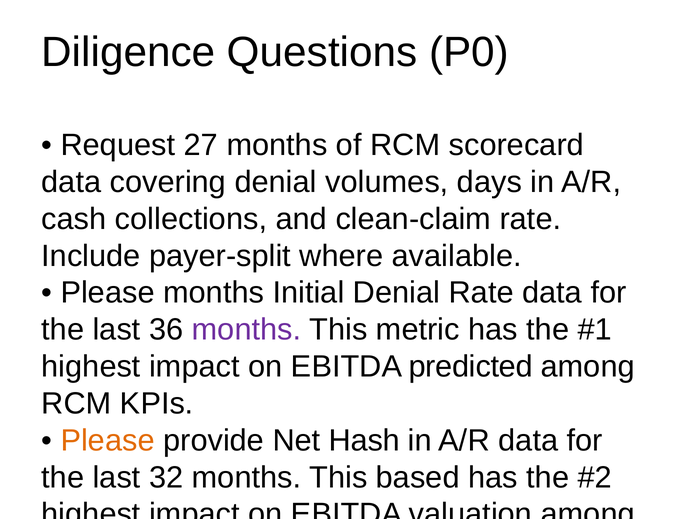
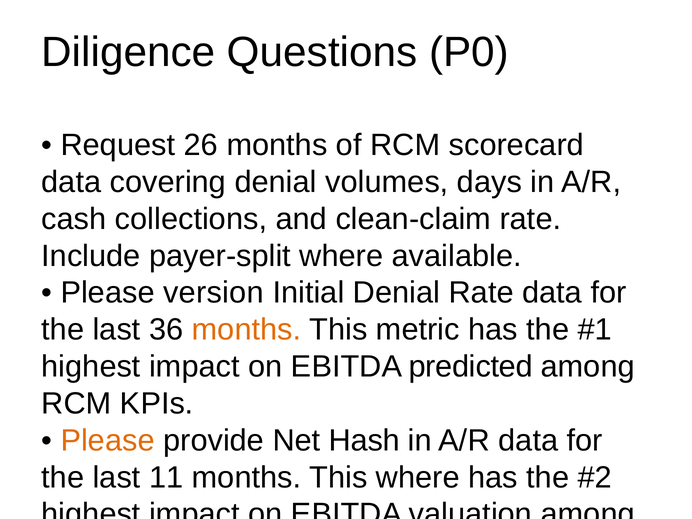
27: 27 -> 26
Please months: months -> version
months at (247, 330) colour: purple -> orange
32: 32 -> 11
This based: based -> where
